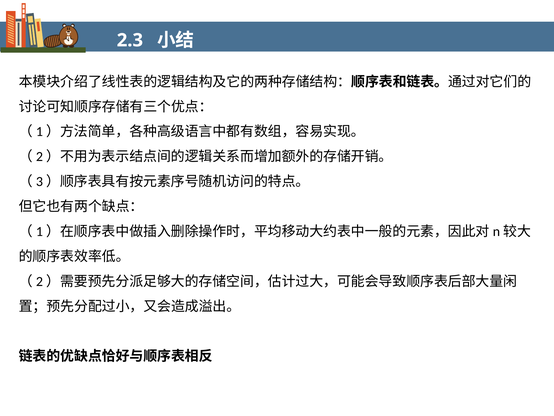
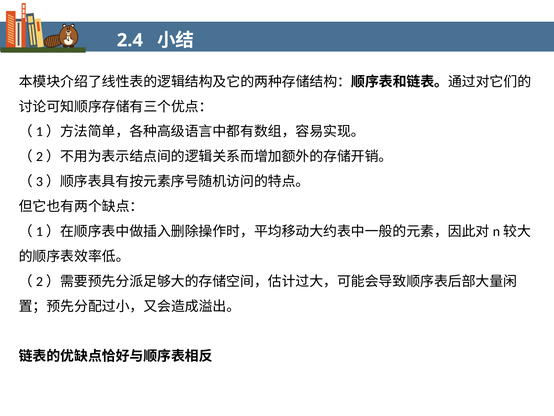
2.3: 2.3 -> 2.4
